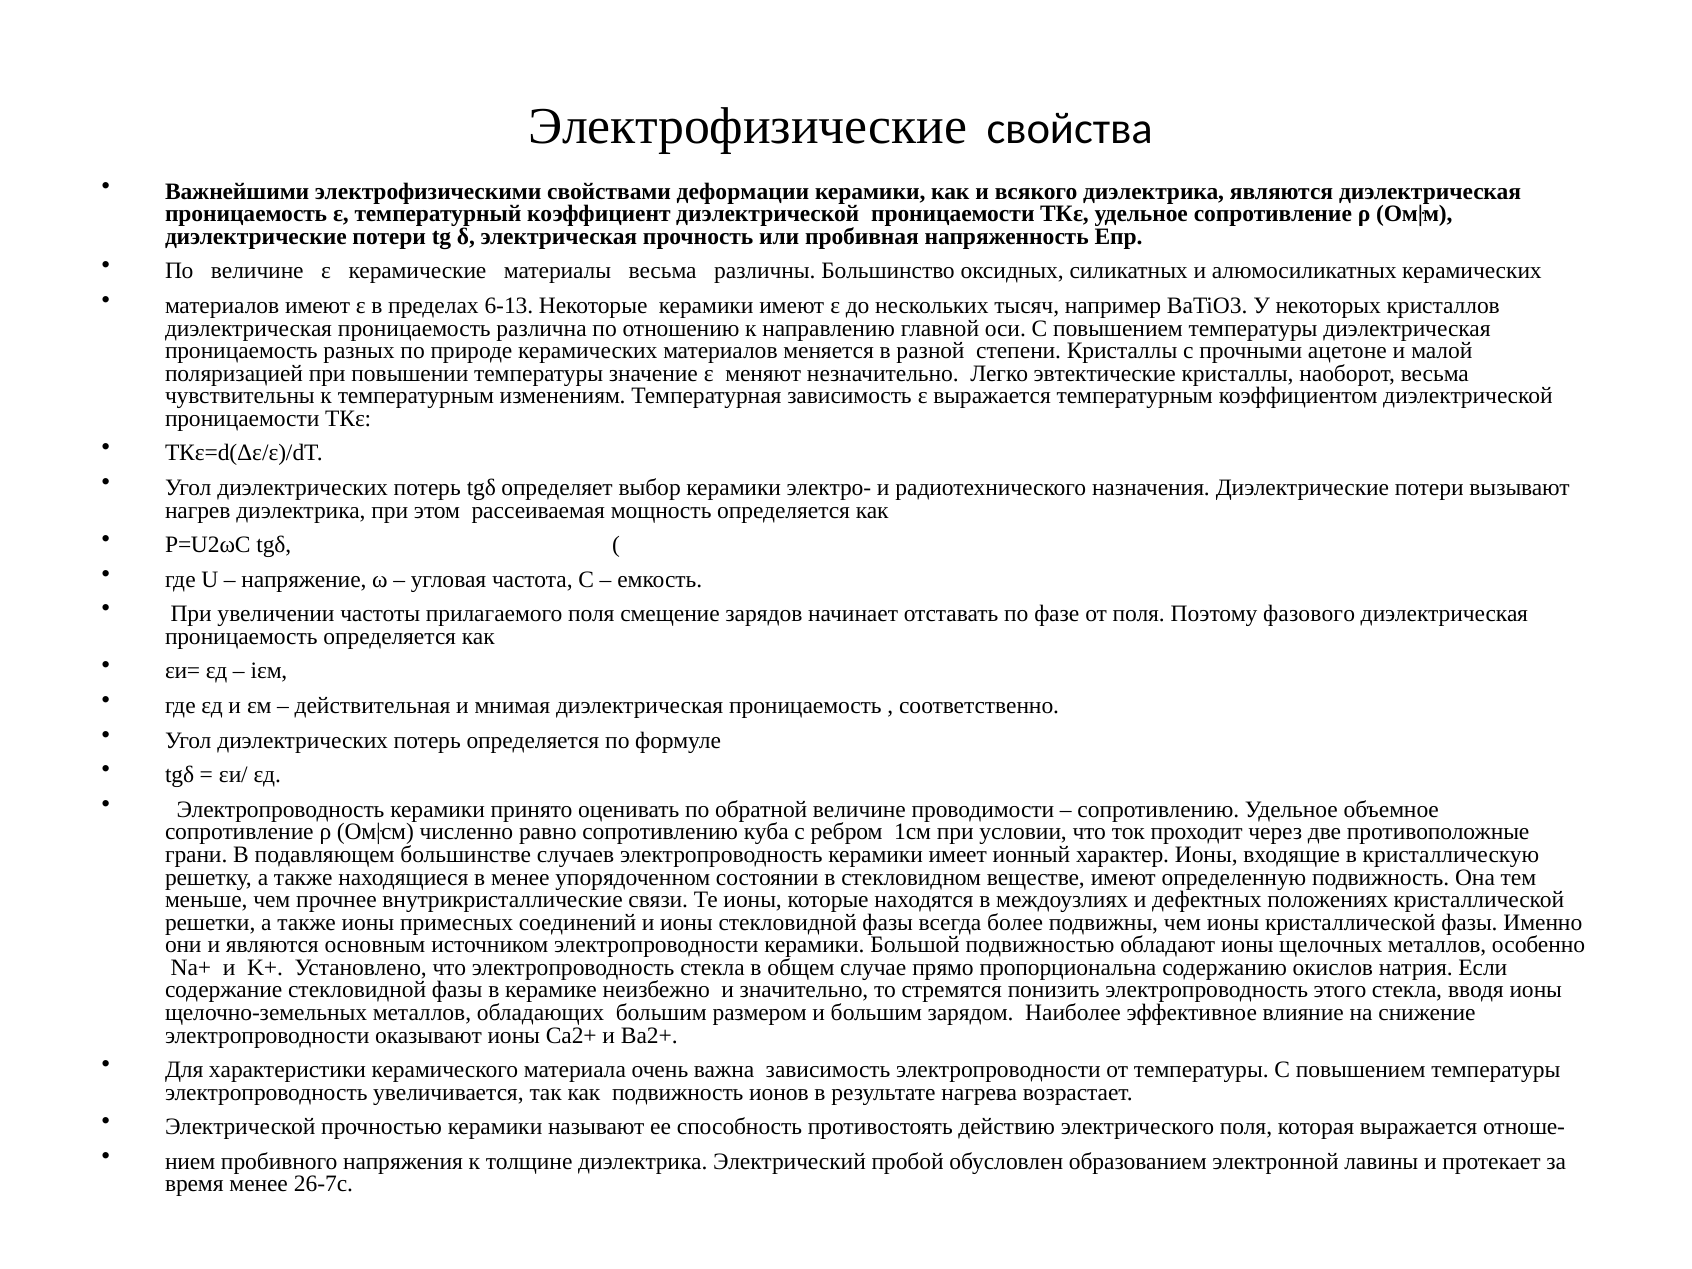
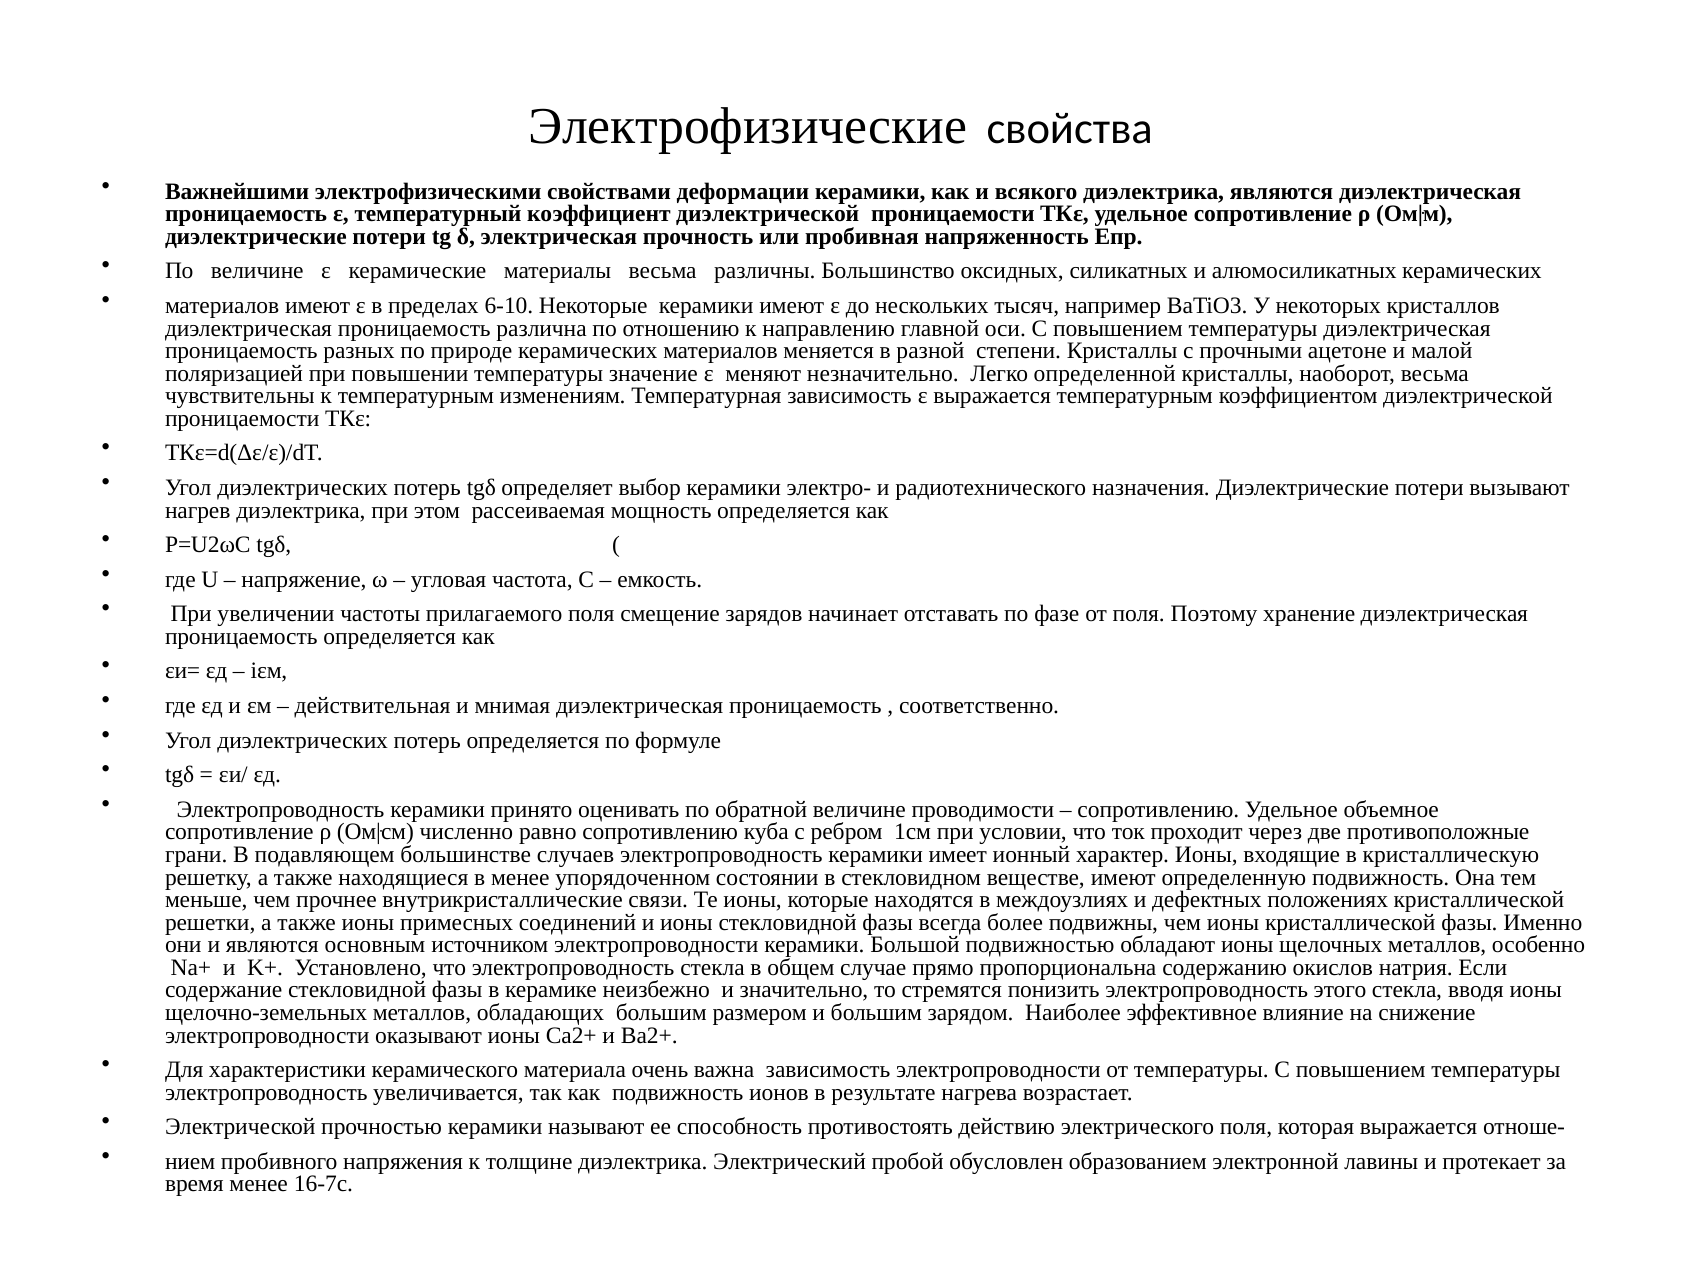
6-13: 6-13 -> 6-10
эвтектические: эвтектические -> определенной
фазового: фазового -> хранение
26-7с: 26-7с -> 16-7с
